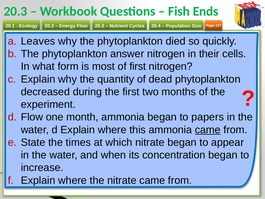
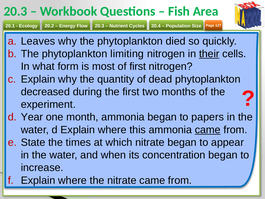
Ends: Ends -> Area
answer: answer -> limiting
their underline: none -> present
d Flow: Flow -> Year
